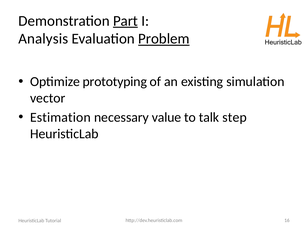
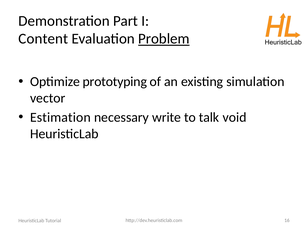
Part underline: present -> none
Analysis: Analysis -> Content
value: value -> write
step: step -> void
